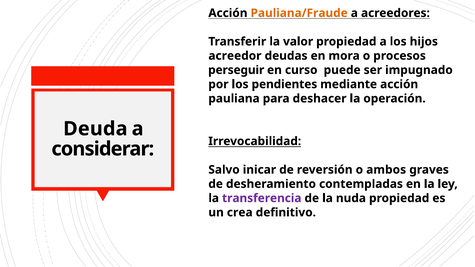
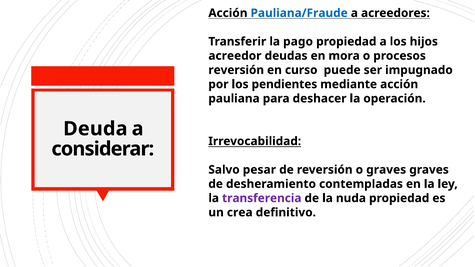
Pauliana/Fraude colour: orange -> blue
valor: valor -> pago
perseguir at (236, 70): perseguir -> reversión
inicar: inicar -> pesar
o ambos: ambos -> graves
